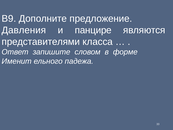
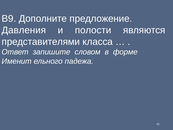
панцире: панцире -> полости
